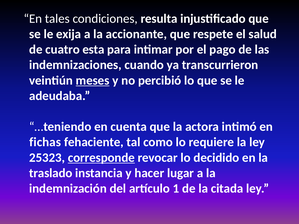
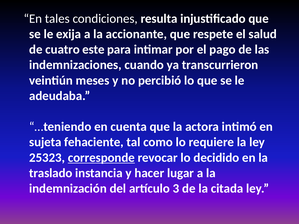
esta: esta -> este
meses underline: present -> none
fichas: fichas -> sujeta
1: 1 -> 3
